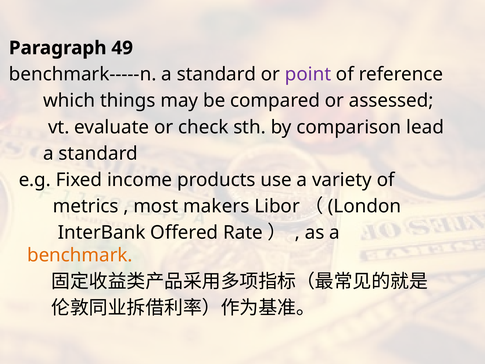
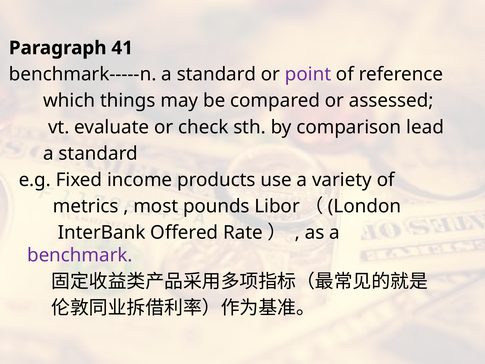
49: 49 -> 41
makers: makers -> pounds
benchmark colour: orange -> purple
